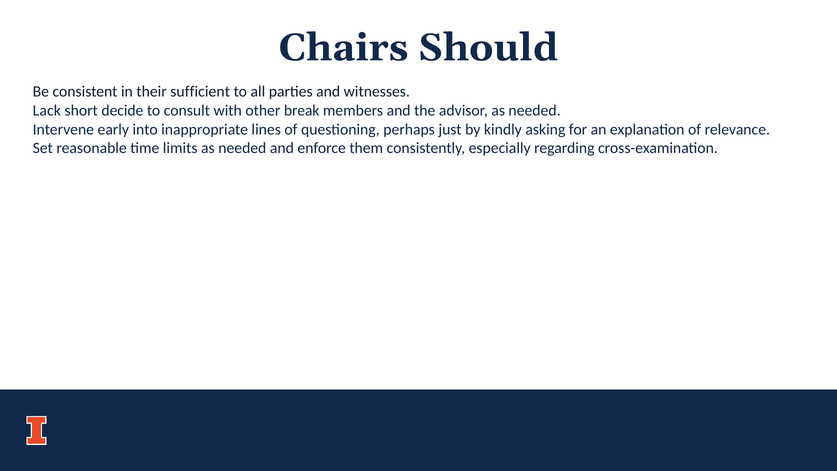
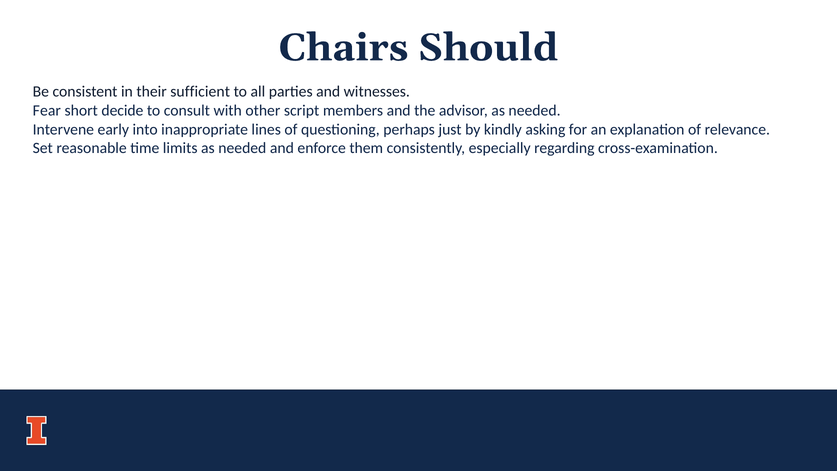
Lack: Lack -> Fear
break: break -> script
